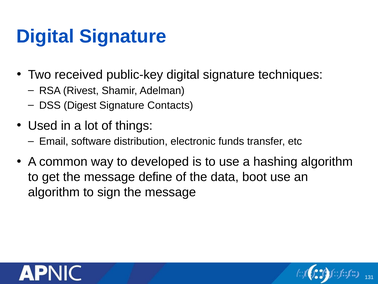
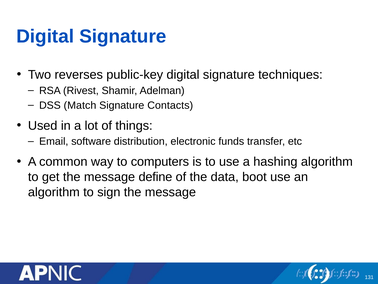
received: received -> reverses
Digest: Digest -> Match
developed: developed -> computers
